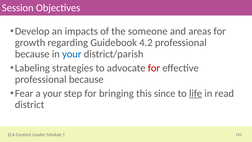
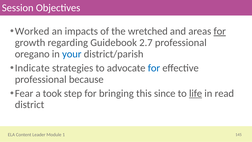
Develop: Develop -> Worked
someone: someone -> wretched
for at (220, 31) underline: none -> present
4.2: 4.2 -> 2.7
because at (32, 54): because -> oregano
Labeling: Labeling -> Indicate
for at (154, 68) colour: red -> blue
a your: your -> took
